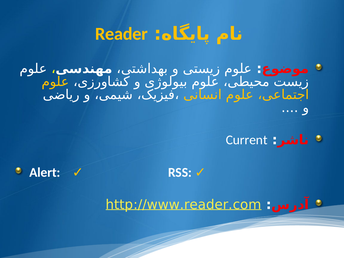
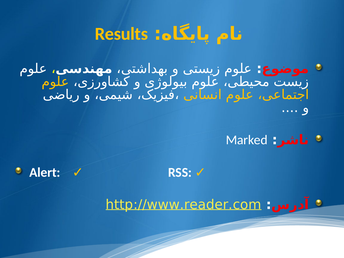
Reader: Reader -> Results
Current: Current -> Marked
